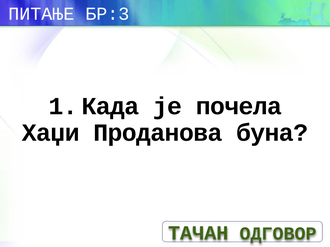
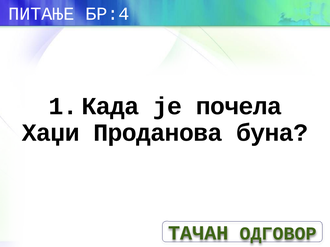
БР:3: БР:3 -> БР:4
